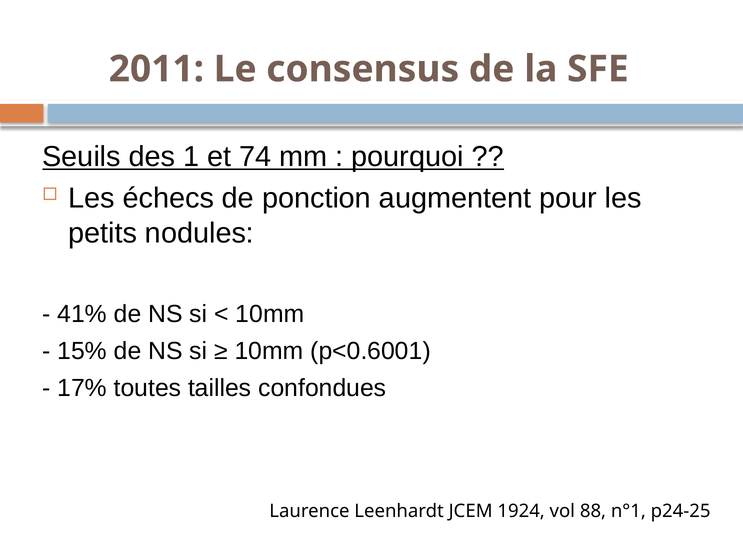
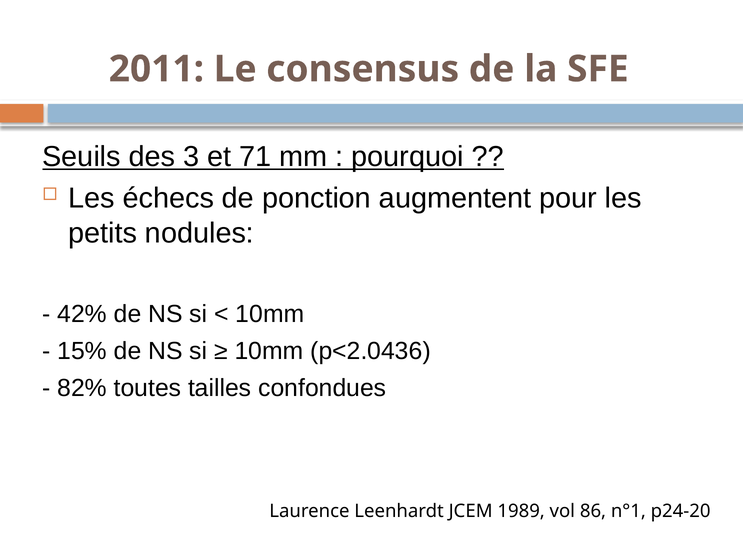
1: 1 -> 3
74: 74 -> 71
41%: 41% -> 42%
p<0.6001: p<0.6001 -> p<2.0436
17%: 17% -> 82%
1924: 1924 -> 1989
88: 88 -> 86
p24-25: p24-25 -> p24-20
